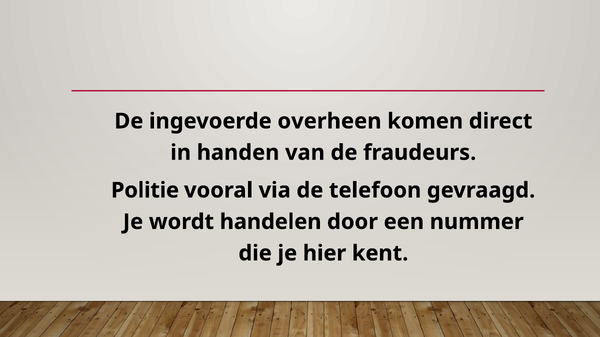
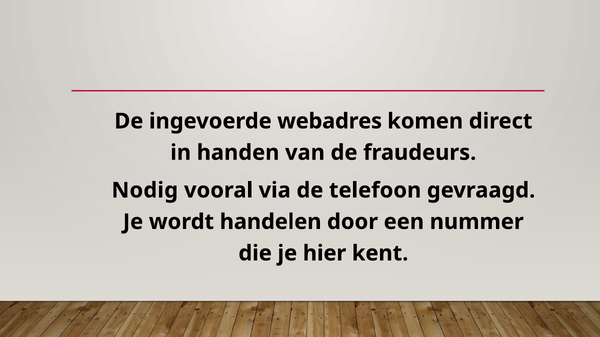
overheen: overheen -> webadres
Politie: Politie -> Nodig
